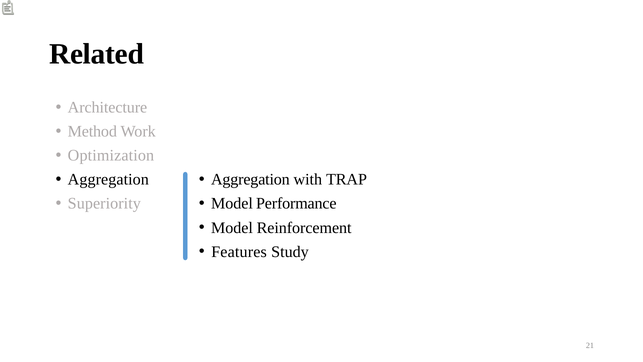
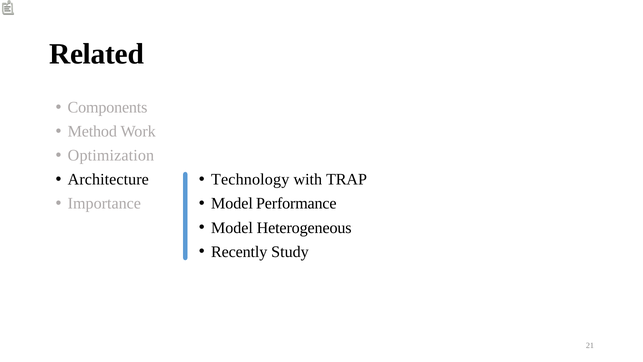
Architecture: Architecture -> Components
Aggregation at (250, 179): Aggregation -> Technology
Aggregation at (108, 179): Aggregation -> Architecture
Superiority: Superiority -> Importance
Reinforcement: Reinforcement -> Heterogeneous
Features: Features -> Recently
